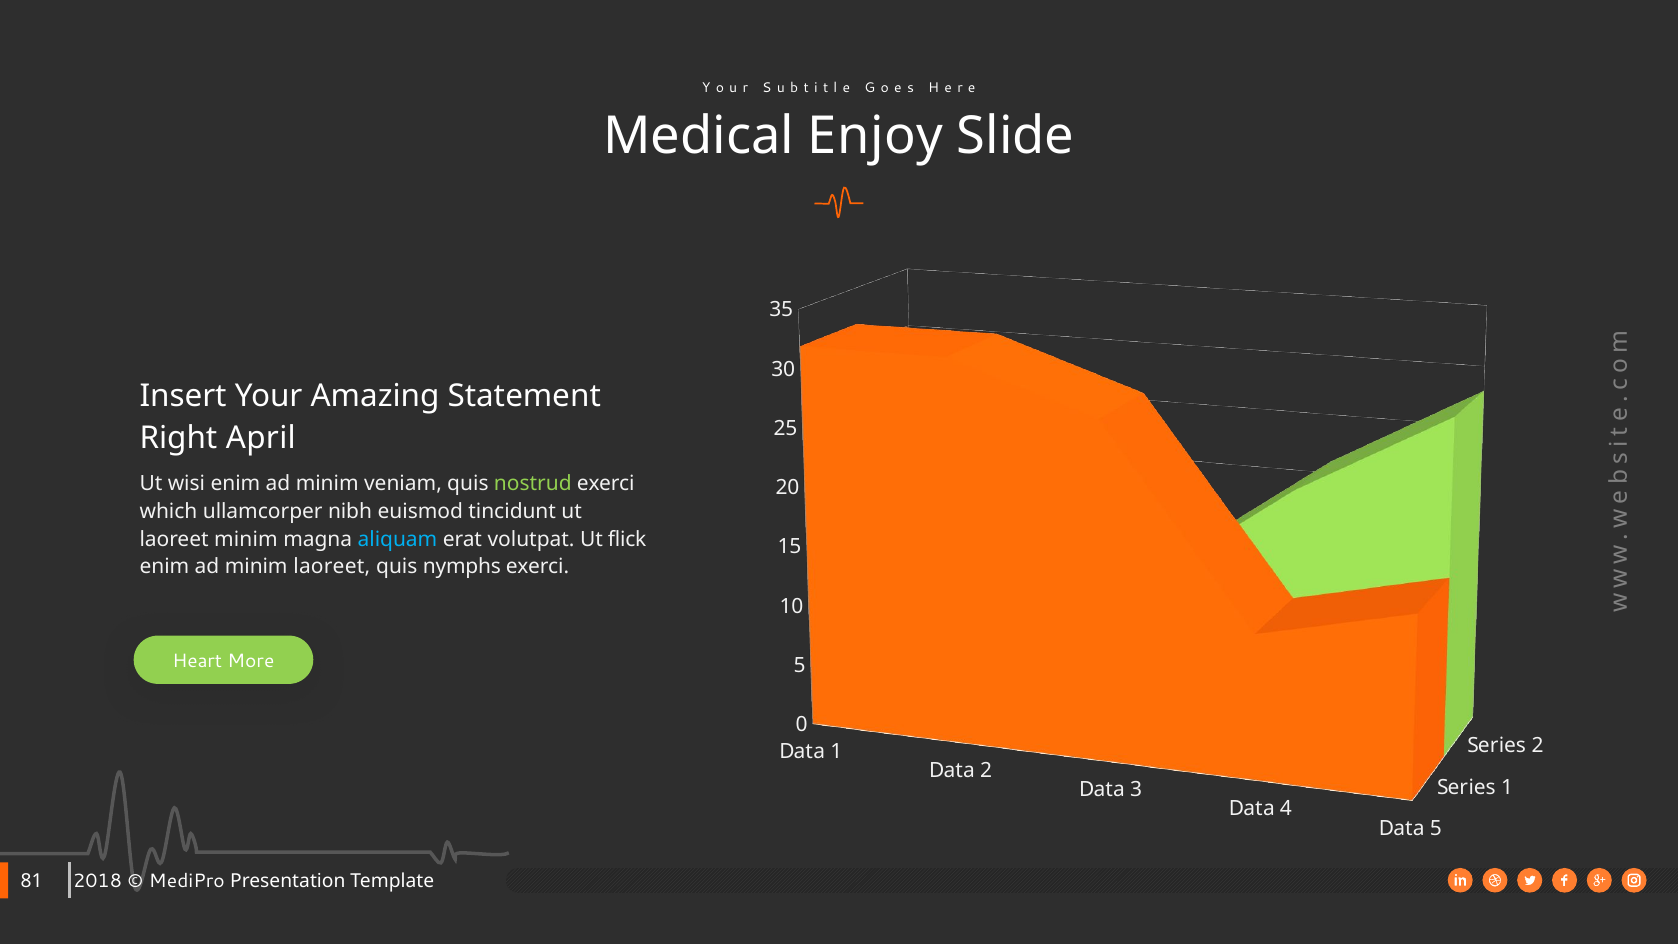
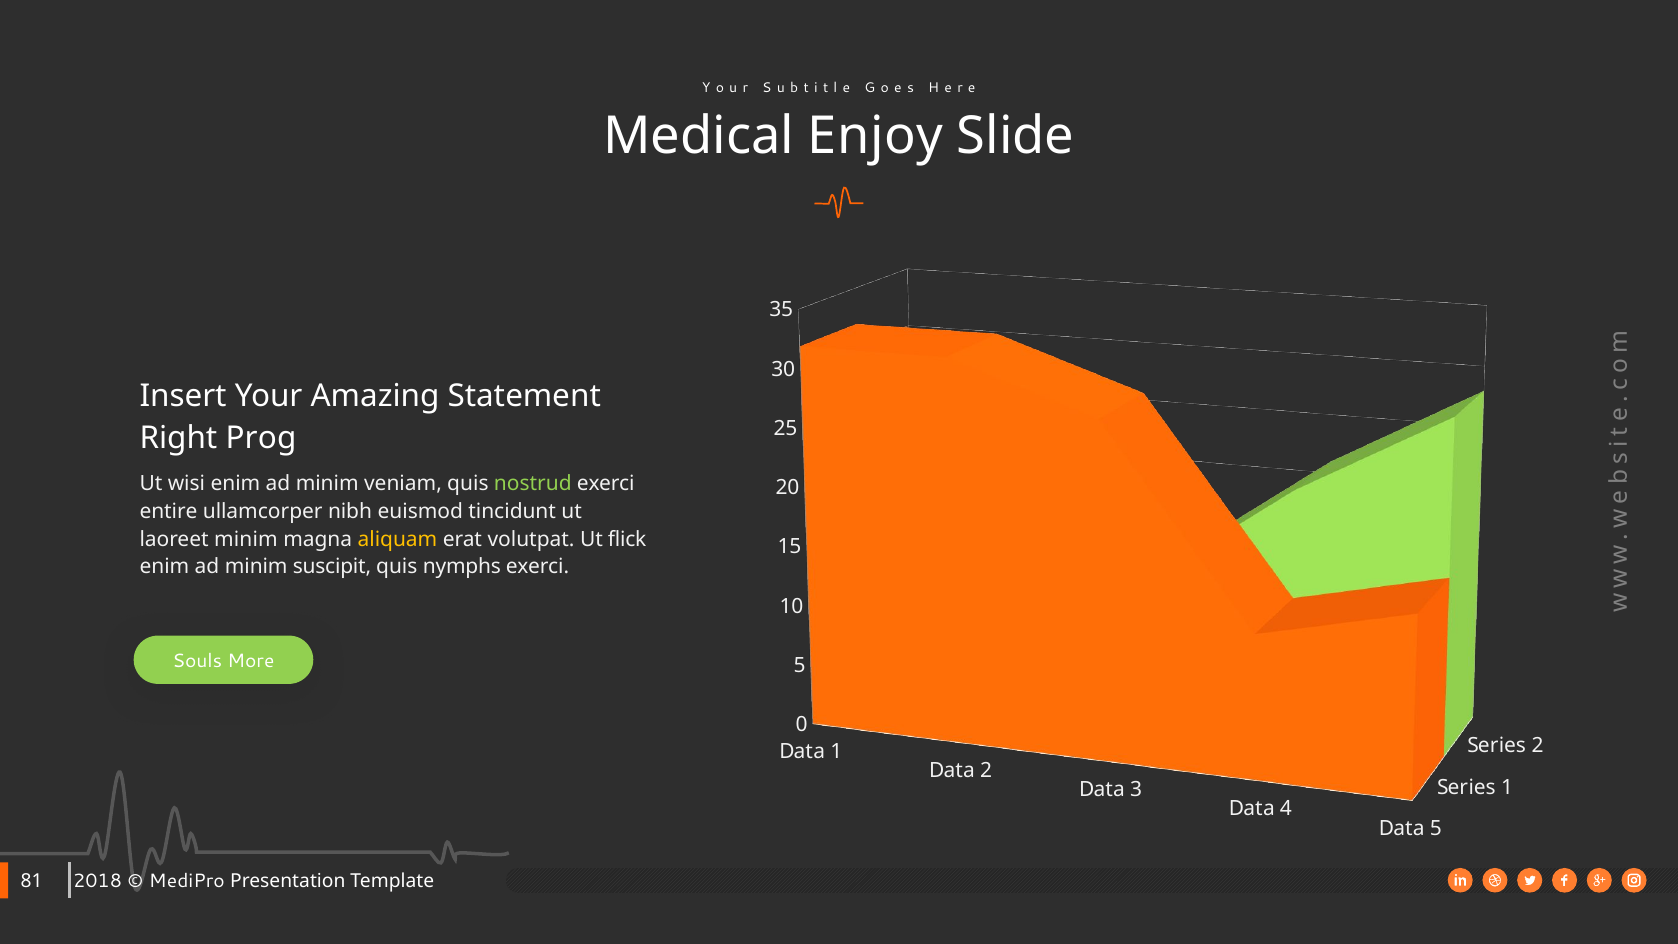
April: April -> Prog
which: which -> entire
aliquam colour: light blue -> yellow
minim laoreet: laoreet -> suscipit
Heart: Heart -> Souls
